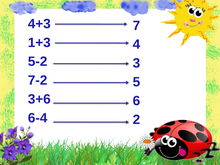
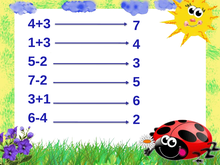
3+6: 3+6 -> 3+1
